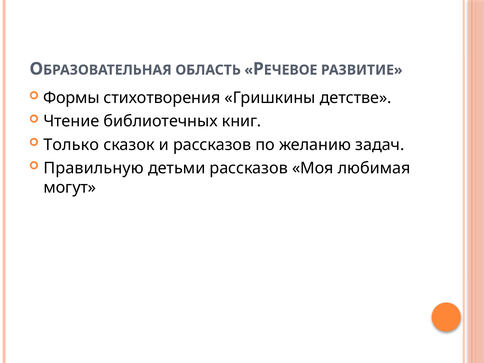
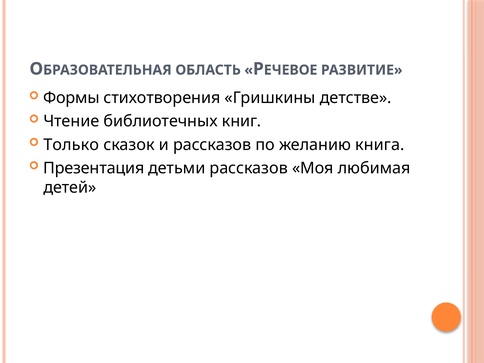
задач: задач -> книга
Правильную: Правильную -> Презентация
могут: могут -> детей
